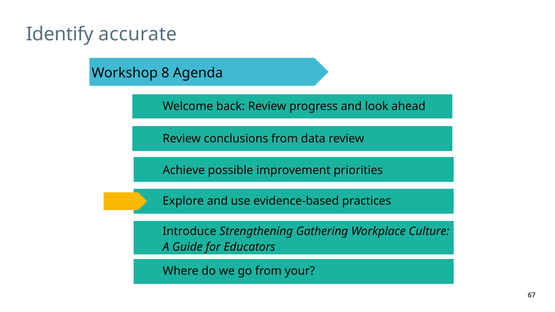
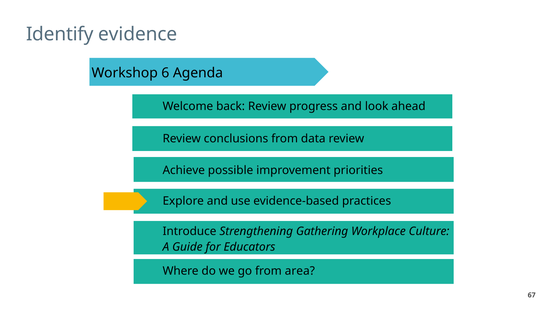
accurate: accurate -> evidence
8: 8 -> 6
your: your -> area
